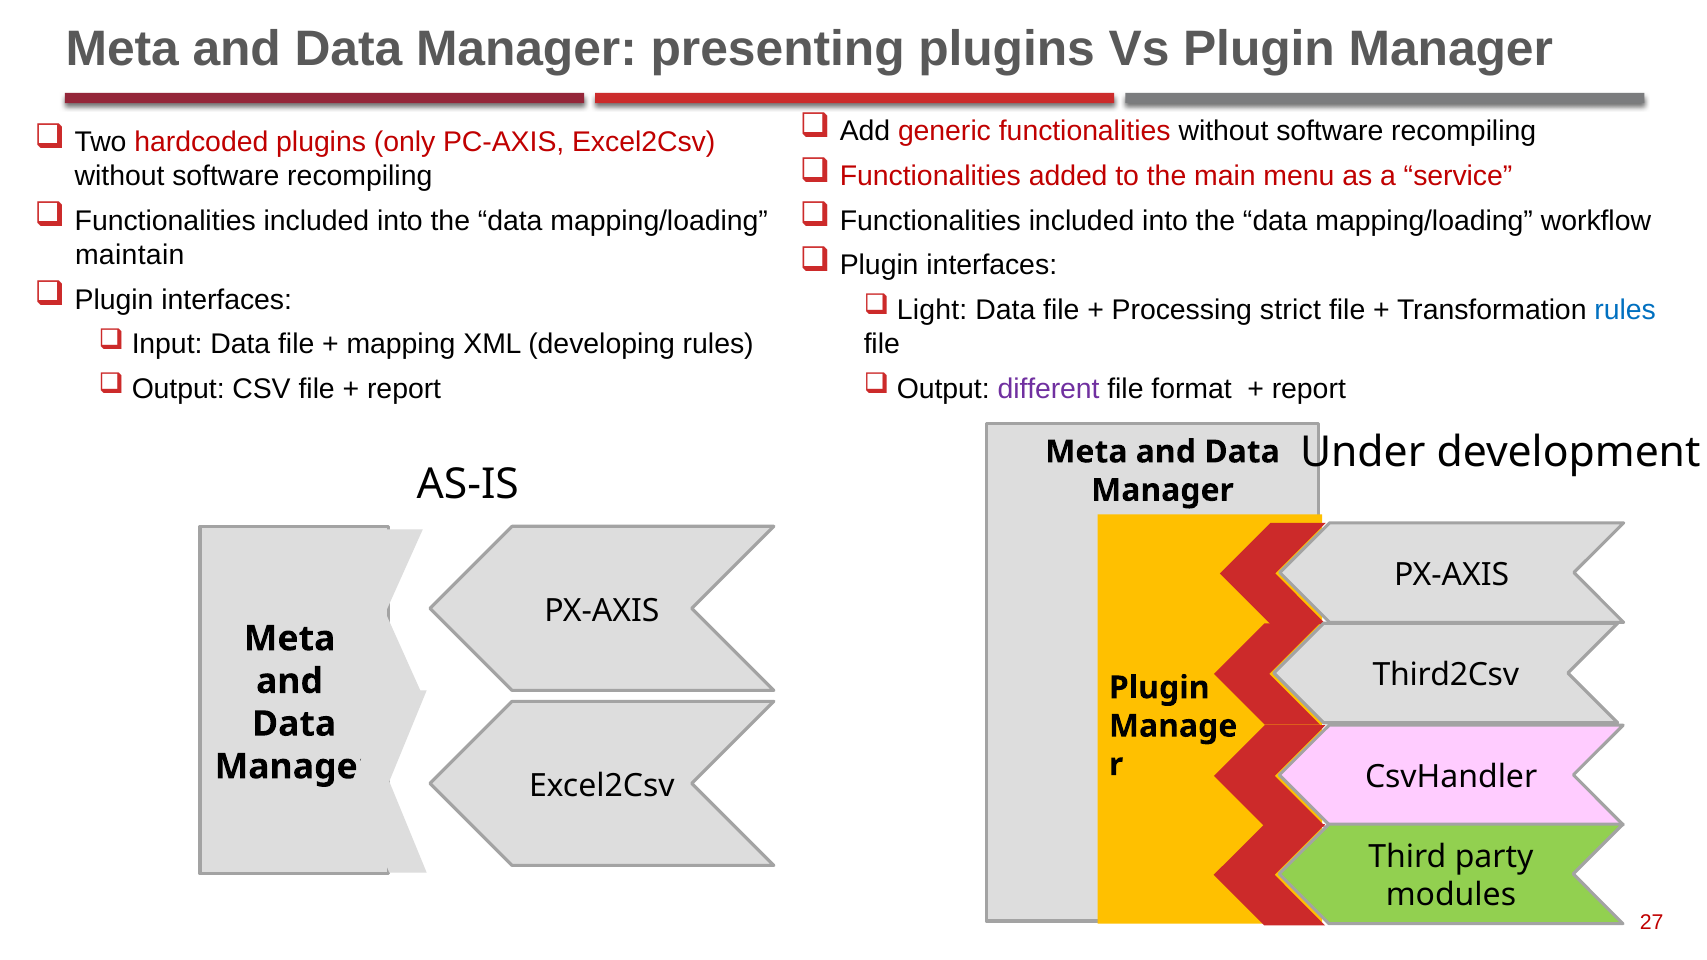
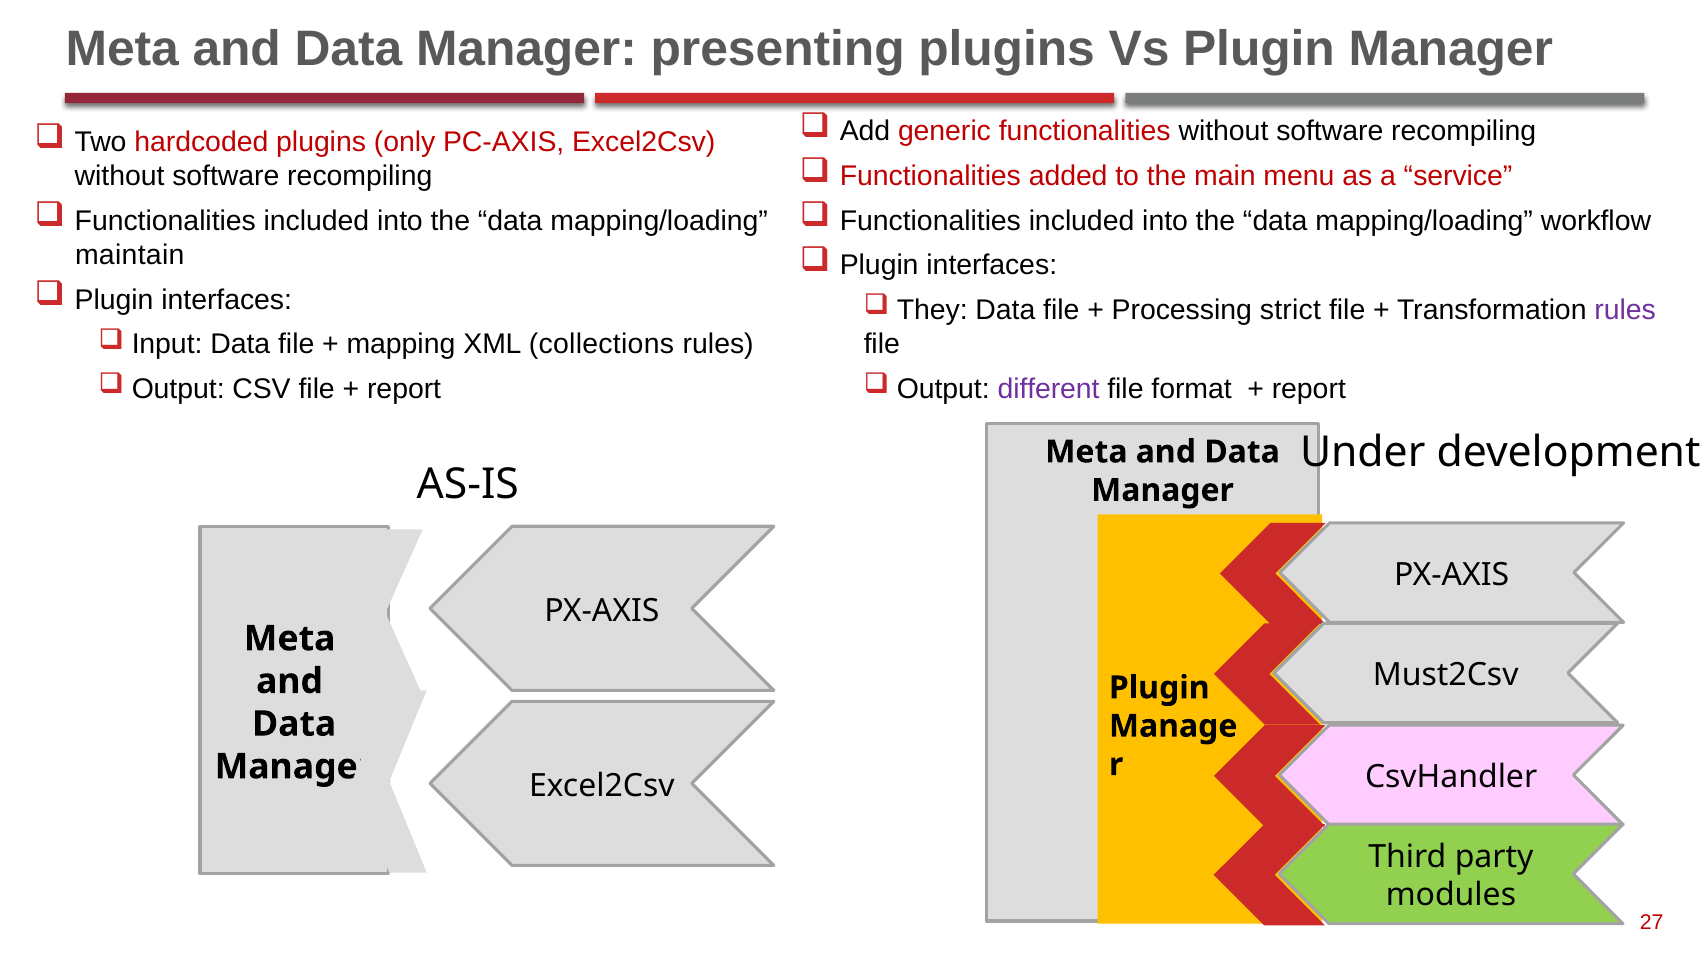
Light: Light -> They
rules at (1625, 310) colour: blue -> purple
developing: developing -> collections
Third2Csv: Third2Csv -> Must2Csv
